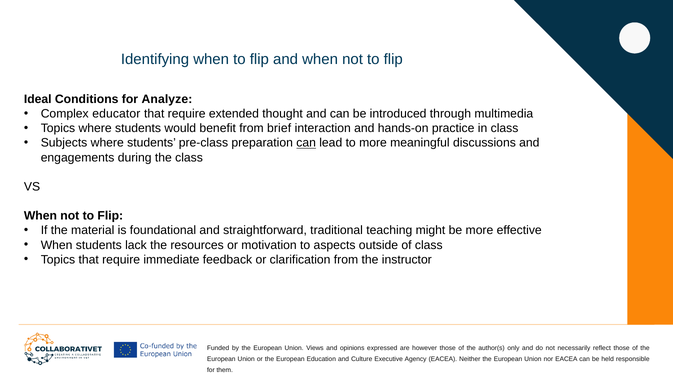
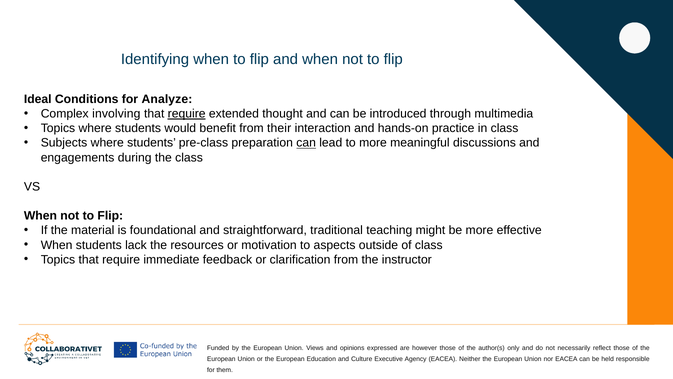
educator: educator -> involving
require at (187, 114) underline: none -> present
brief: brief -> their
